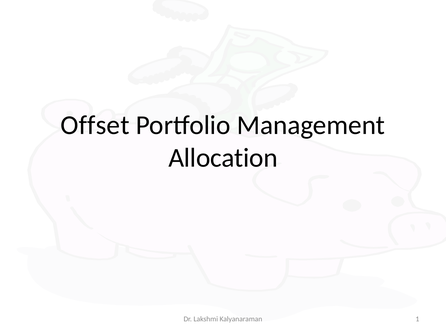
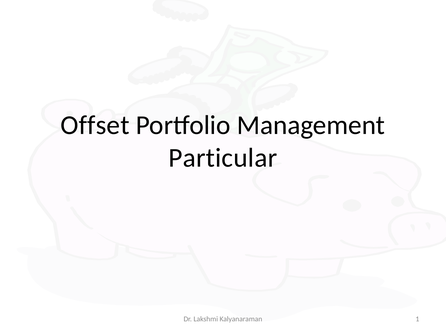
Allocation: Allocation -> Particular
